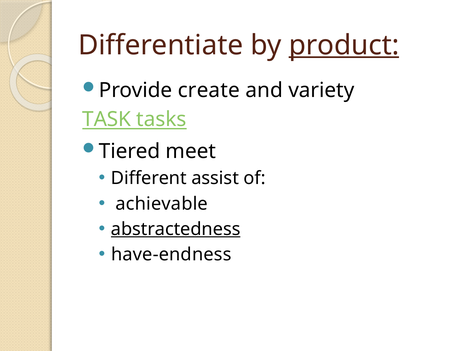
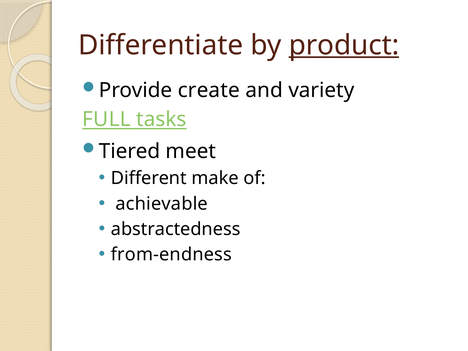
TASK: TASK -> FULL
assist: assist -> make
abstractedness underline: present -> none
have-endness: have-endness -> from-endness
